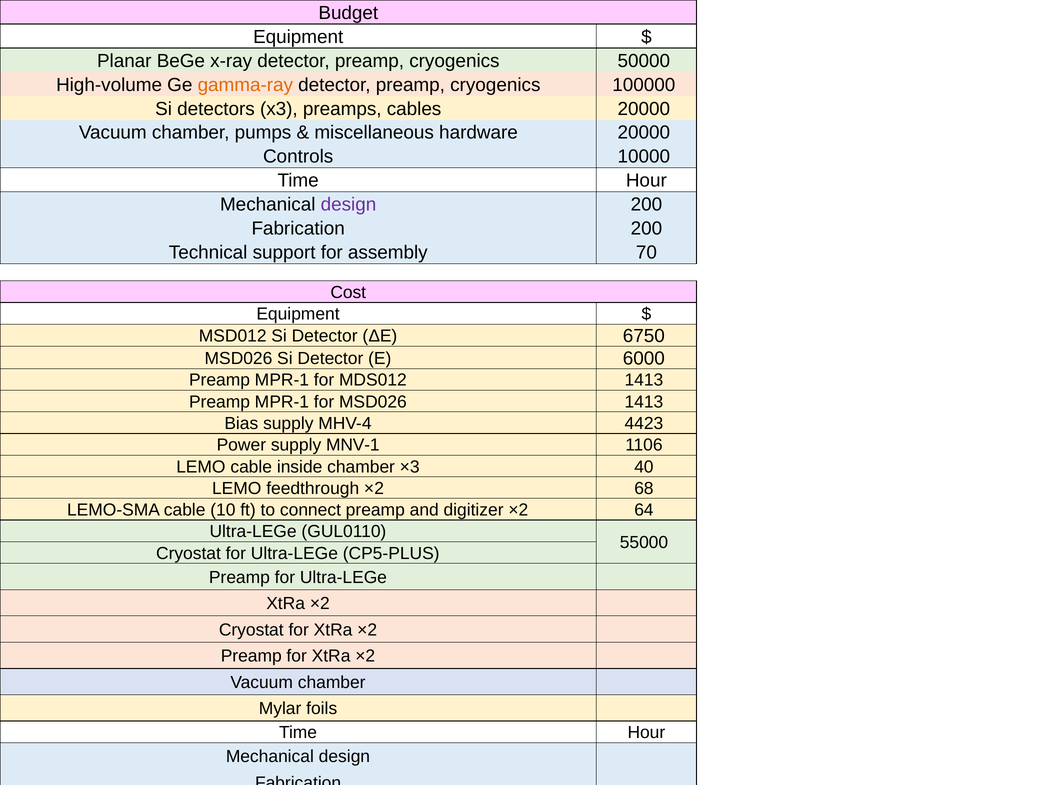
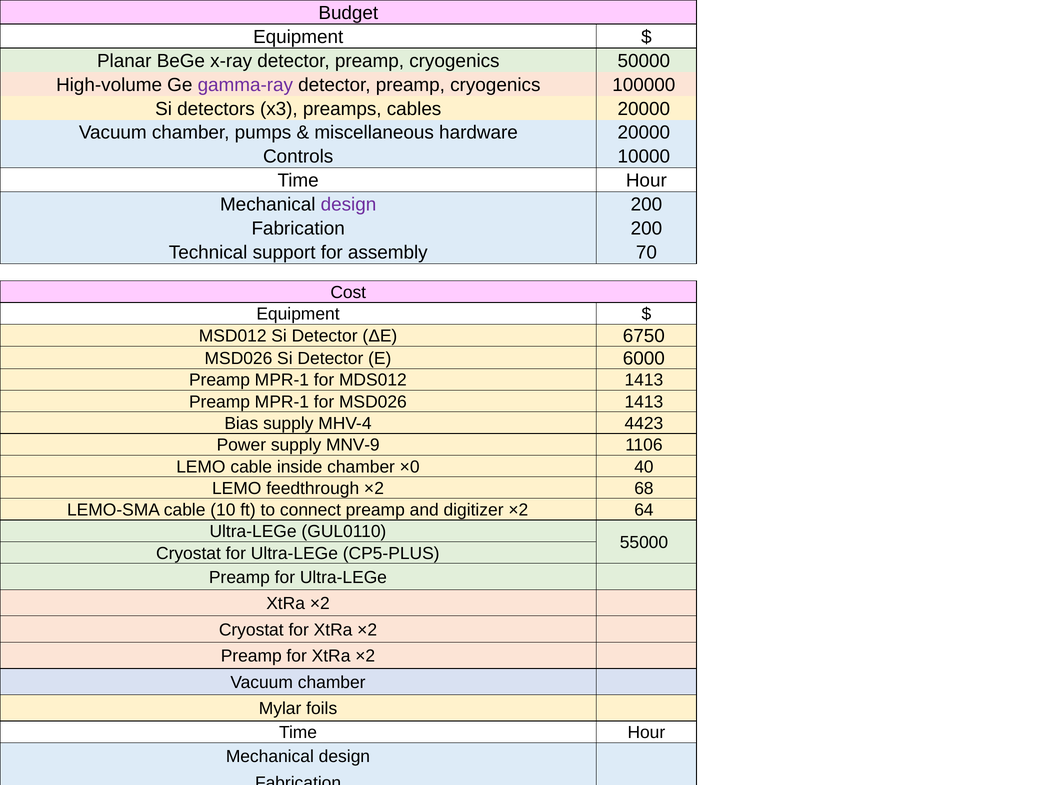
gamma-ray colour: orange -> purple
MNV-1: MNV-1 -> MNV-9
×3: ×3 -> ×0
